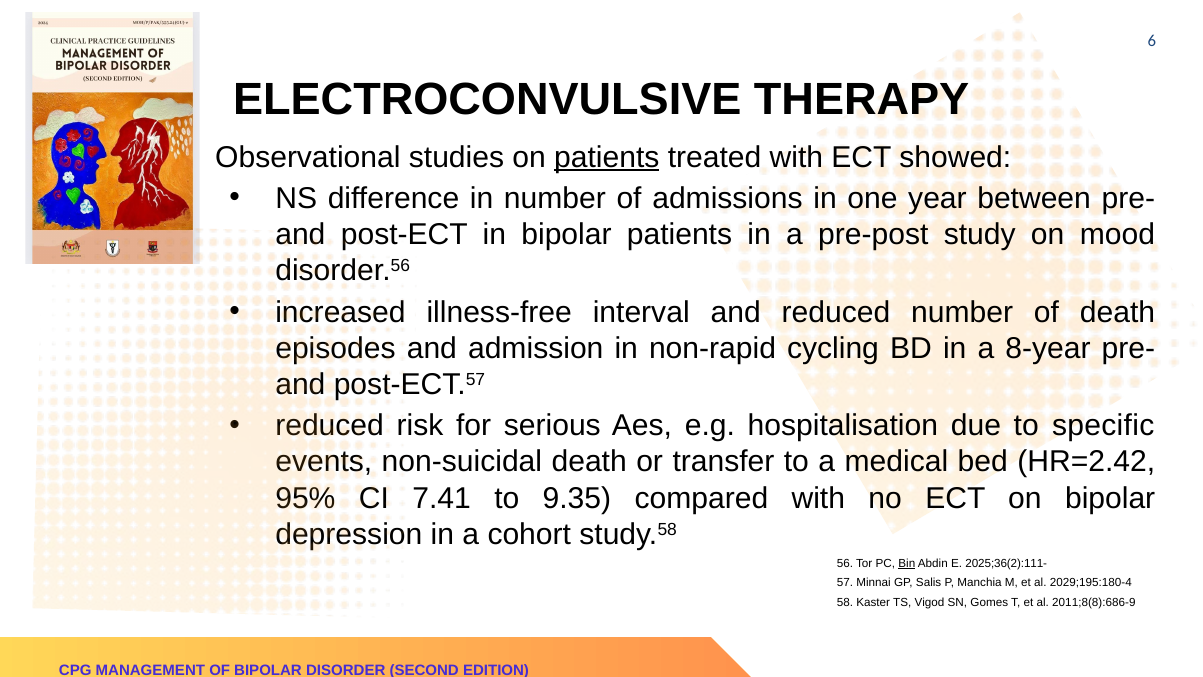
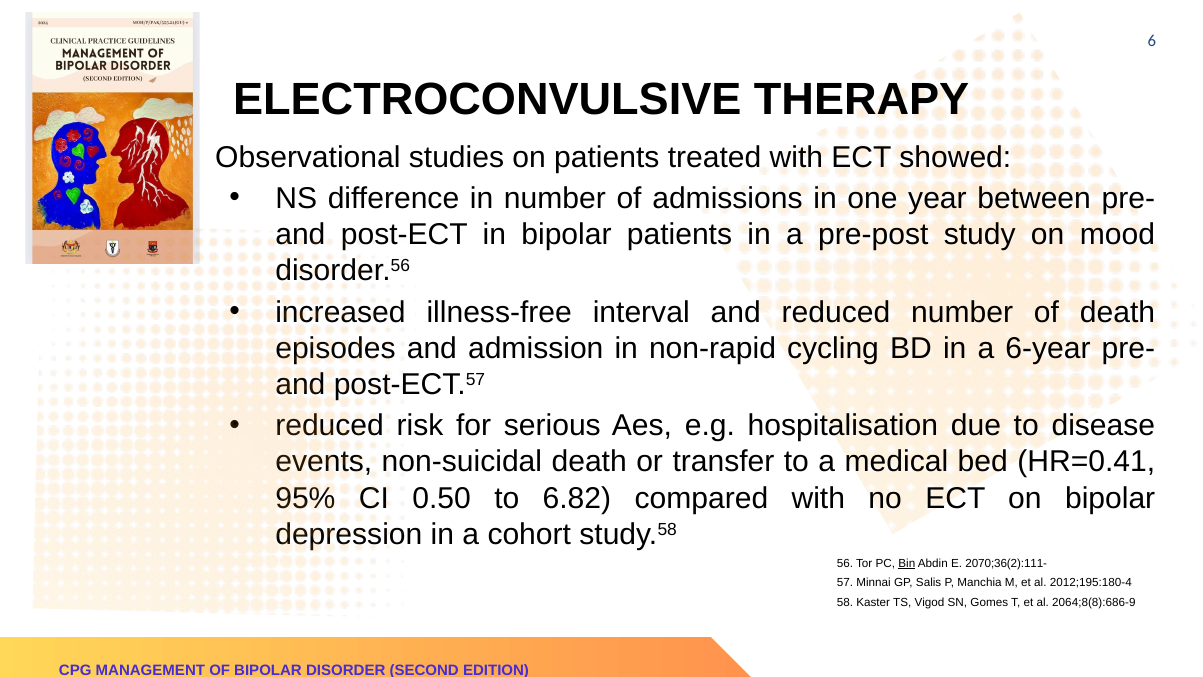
patients at (607, 157) underline: present -> none
8-year: 8-year -> 6-year
specific: specific -> disease
HR=2.42: HR=2.42 -> HR=0.41
7.41: 7.41 -> 0.50
9.35: 9.35 -> 6.82
2025;36(2):111-: 2025;36(2):111- -> 2070;36(2):111-
2029;195:180-4: 2029;195:180-4 -> 2012;195:180-4
2011;8(8):686-9: 2011;8(8):686-9 -> 2064;8(8):686-9
